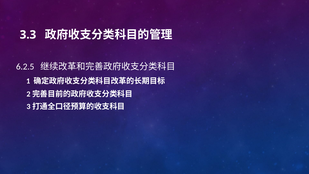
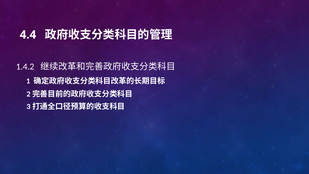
3.3: 3.3 -> 4.4
6.2.5: 6.2.5 -> 1.4.2
